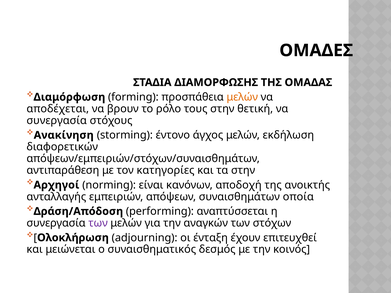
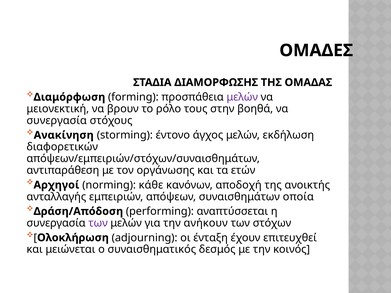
μελών at (242, 97) colour: orange -> purple
αποδέχεται: αποδέχεται -> μειονεκτική
θετική: θετική -> βοηθά
κατηγορίες: κατηγορίες -> οργάνωσης
τα στην: στην -> ετών
είναι: είναι -> κάθε
αναγκών: αναγκών -> ανήκουν
